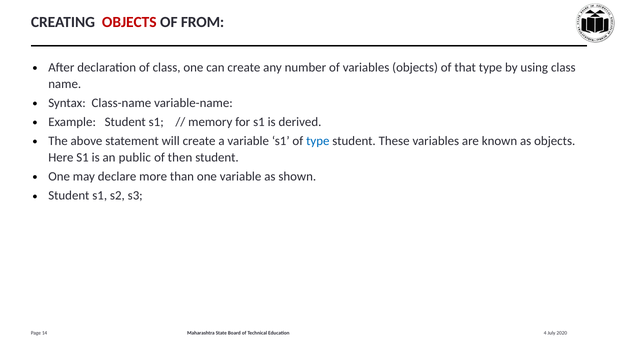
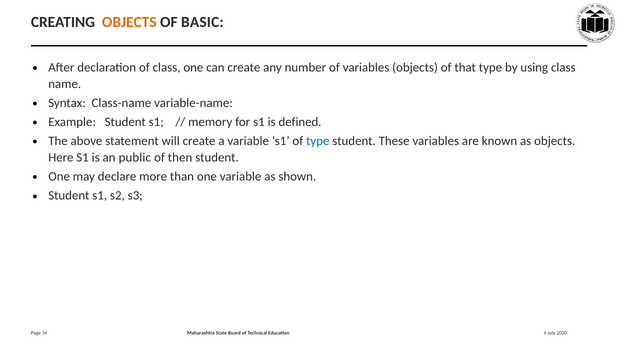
OBJECTS at (129, 22) colour: red -> orange
FROM: FROM -> BASIC
derived: derived -> defined
